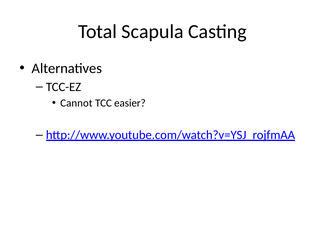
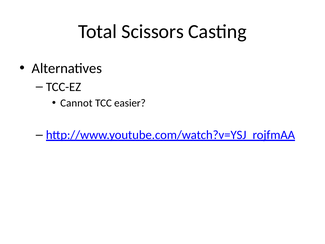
Scapula: Scapula -> Scissors
